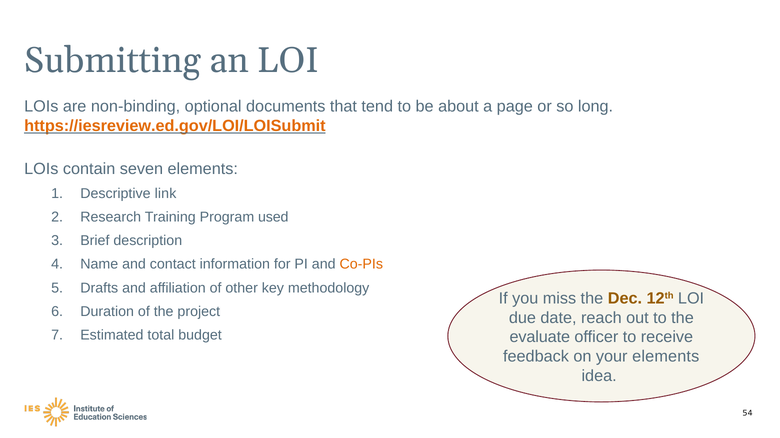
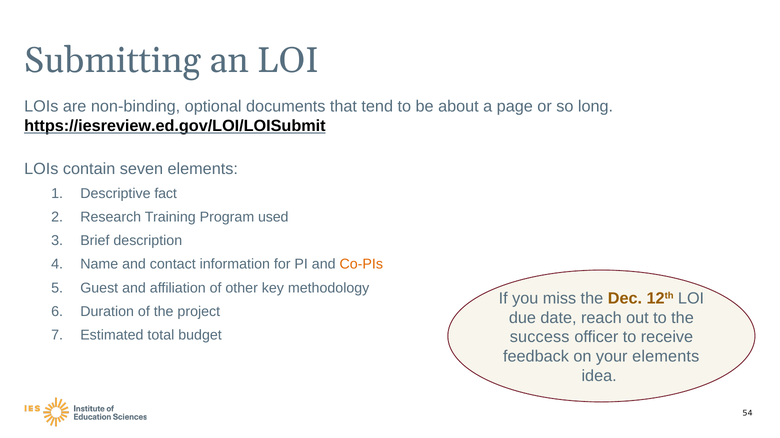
https://iesreview.ed.gov/LOI/LOISubmit colour: orange -> black
link: link -> fact
Drafts: Drafts -> Guest
evaluate: evaluate -> success
